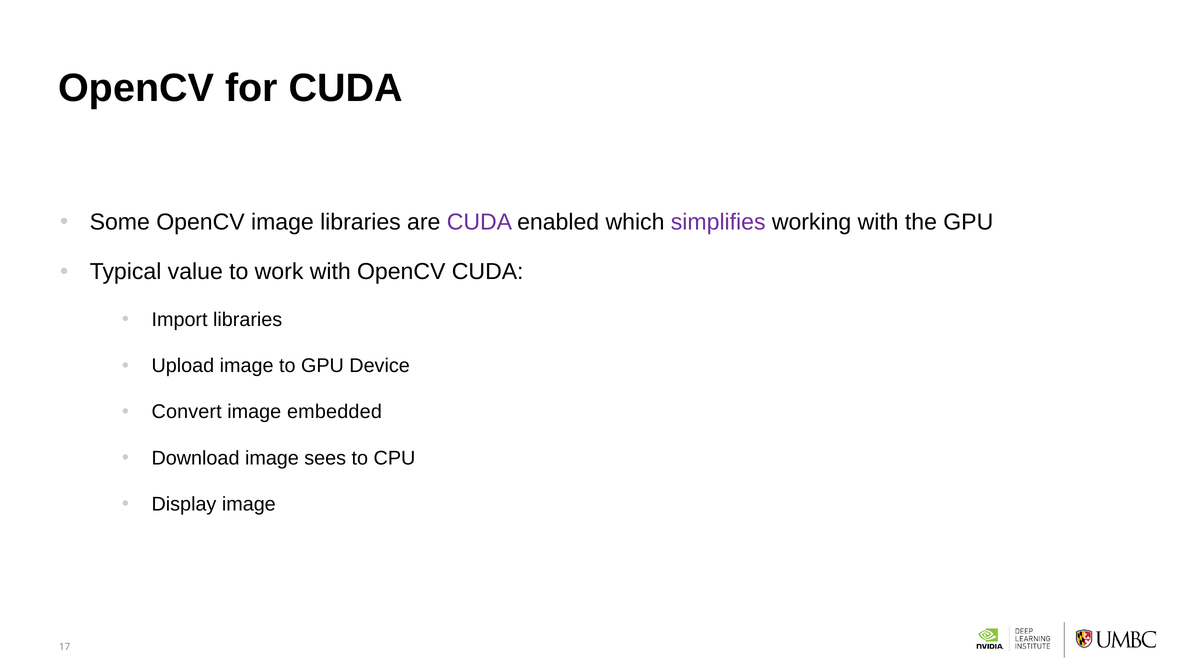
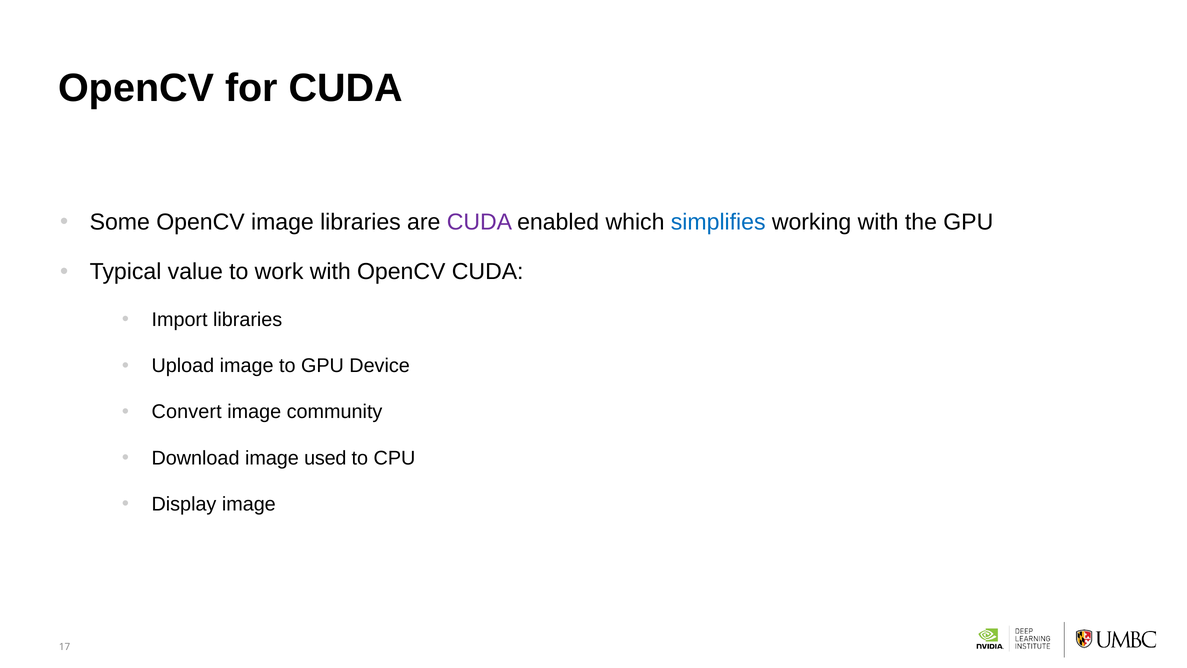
simplifies colour: purple -> blue
embedded: embedded -> community
sees: sees -> used
